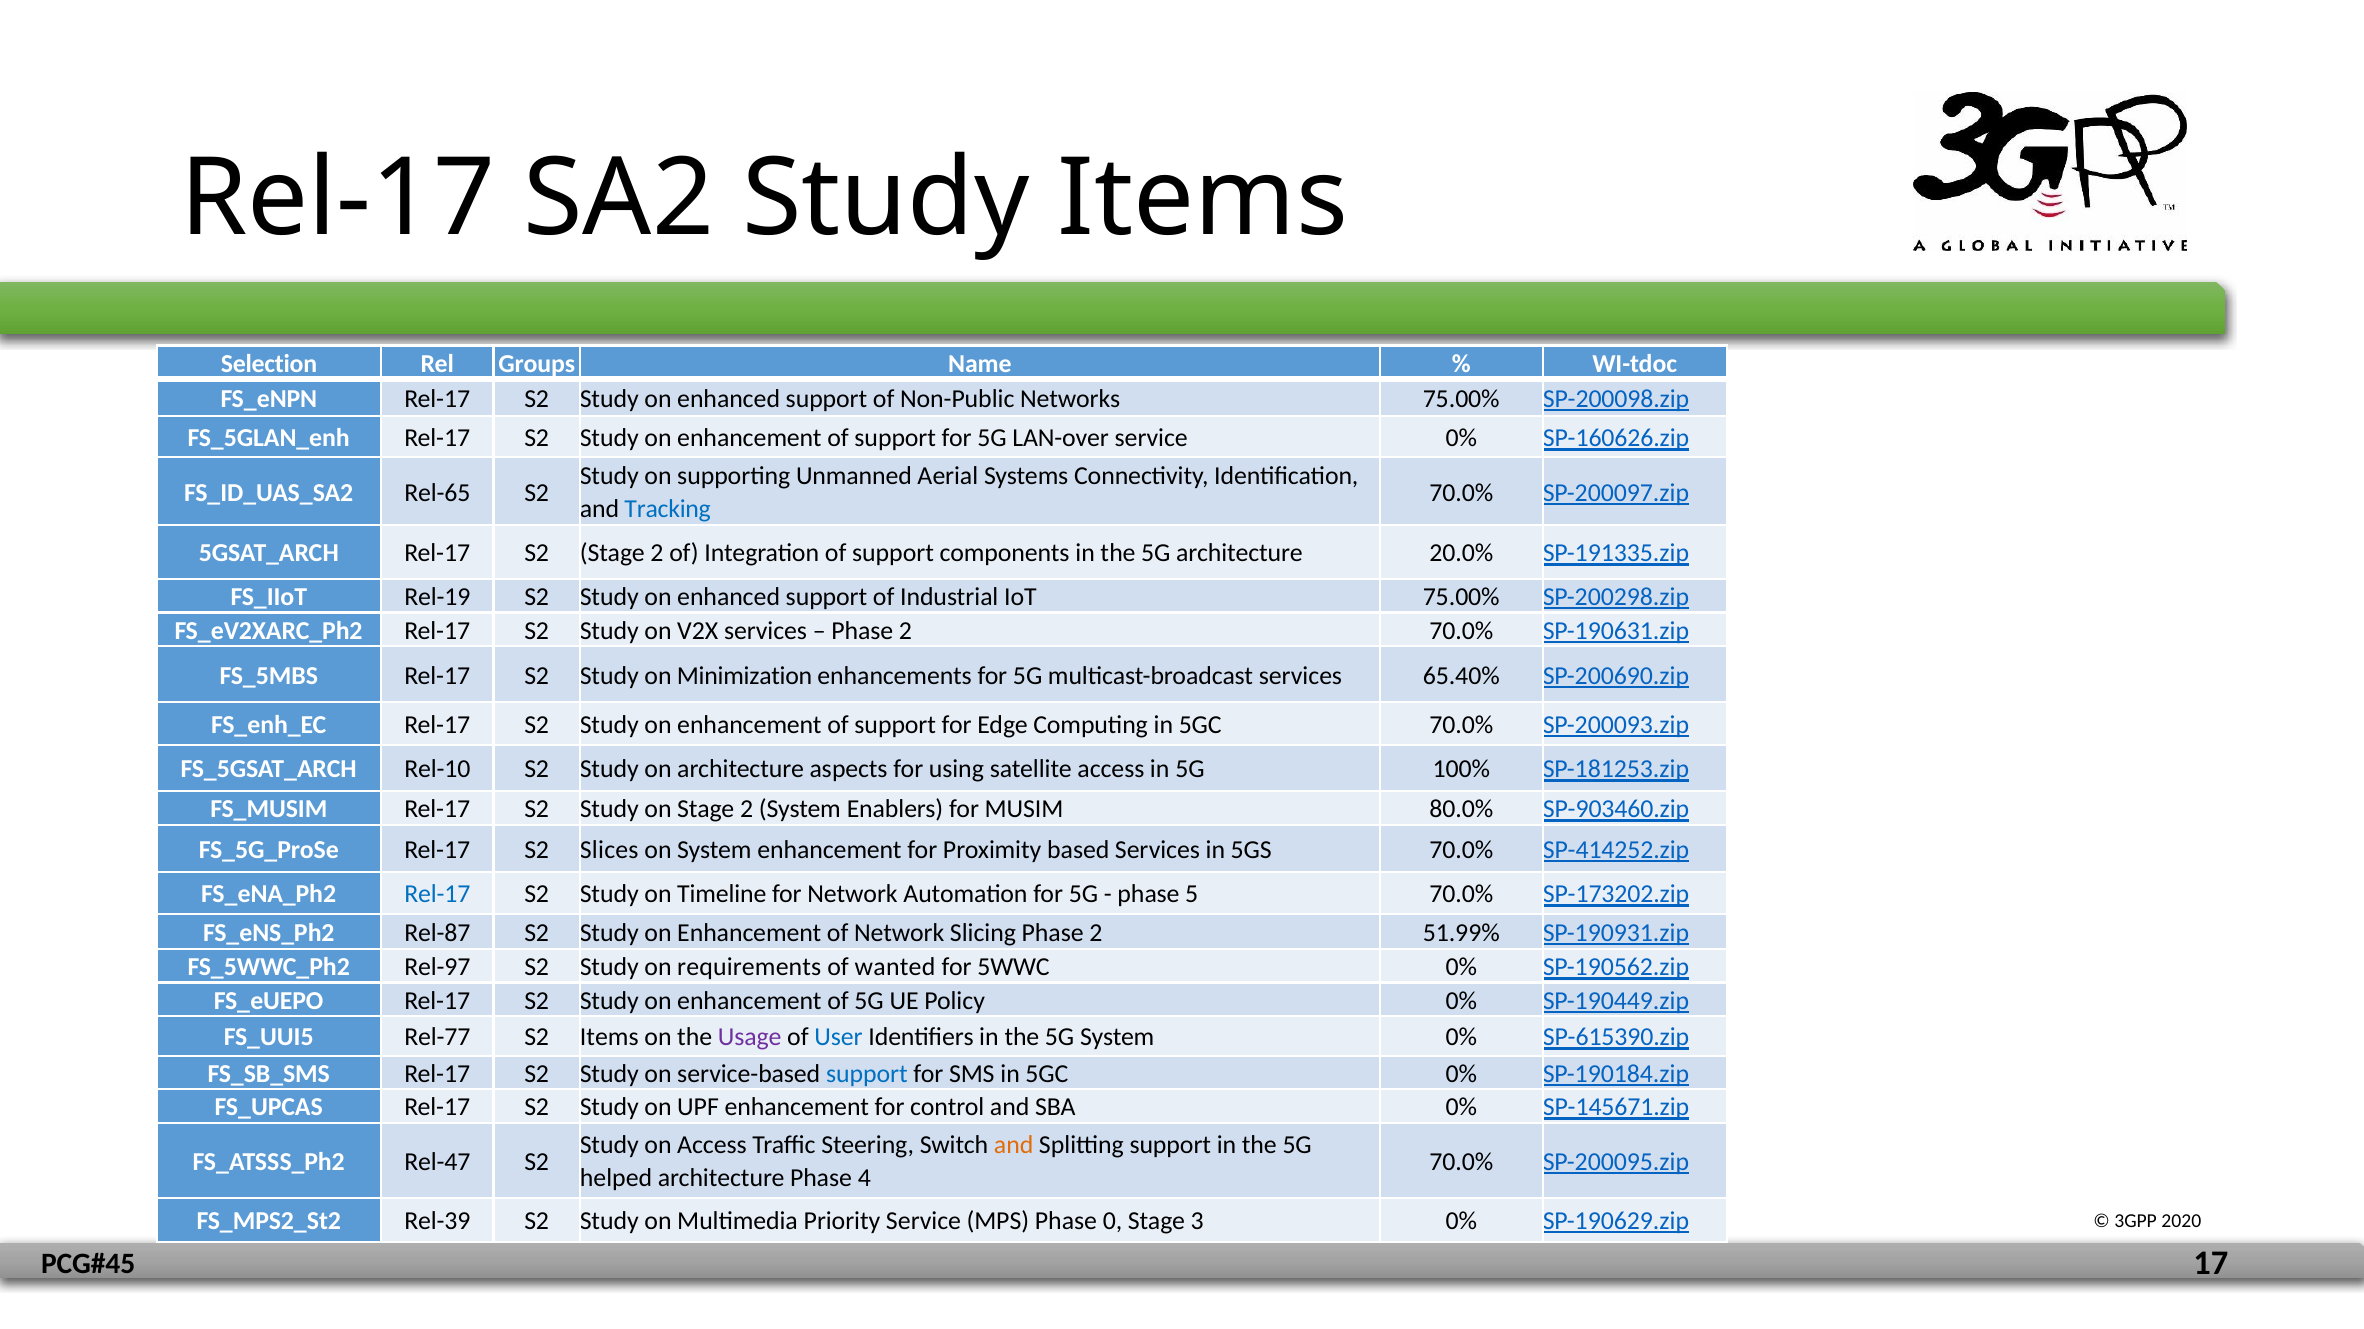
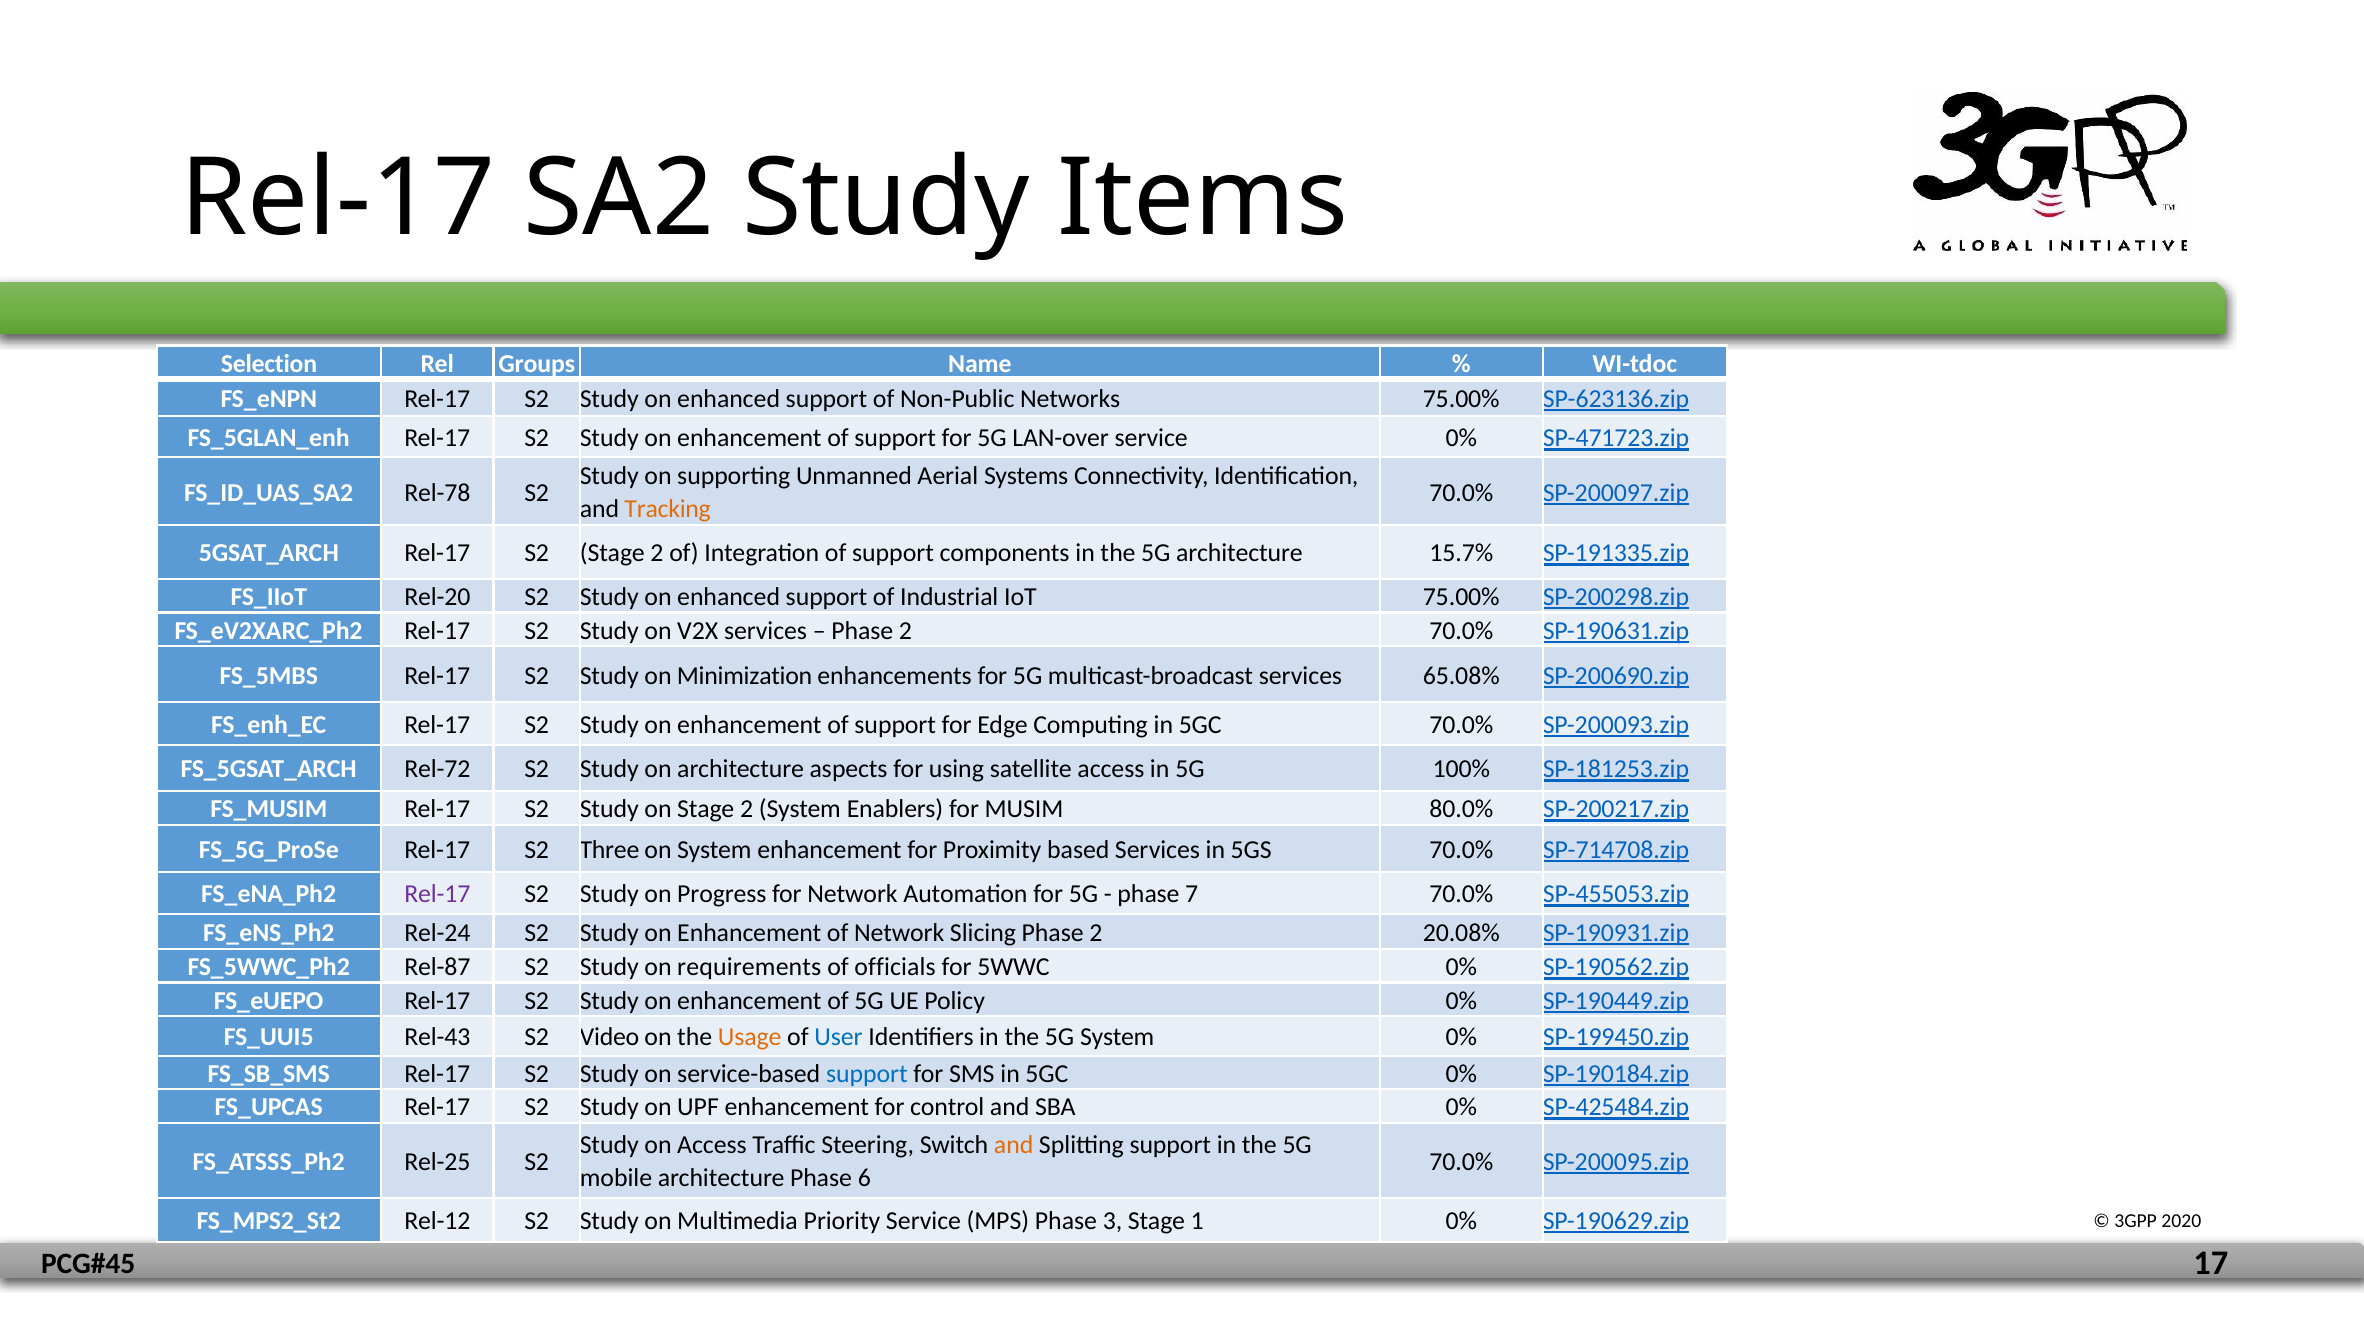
SP-200098.zip: SP-200098.zip -> SP-623136.zip
SP-160626.zip: SP-160626.zip -> SP-471723.zip
Rel-65: Rel-65 -> Rel-78
Tracking colour: blue -> orange
20.0%: 20.0% -> 15.7%
Rel-19: Rel-19 -> Rel-20
65.40%: 65.40% -> 65.08%
Rel-10: Rel-10 -> Rel-72
SP-903460.zip: SP-903460.zip -> SP-200217.zip
Slices: Slices -> Three
SP-414252.zip: SP-414252.zip -> SP-714708.zip
Rel-17 at (437, 895) colour: blue -> purple
Timeline: Timeline -> Progress
5: 5 -> 7
SP-173202.zip: SP-173202.zip -> SP-455053.zip
Rel-87: Rel-87 -> Rel-24
51.99%: 51.99% -> 20.08%
Rel-97: Rel-97 -> Rel-87
wanted: wanted -> officials
Rel-77: Rel-77 -> Rel-43
S2 Items: Items -> Video
Usage colour: purple -> orange
SP-615390.zip: SP-615390.zip -> SP-199450.zip
SP-145671.zip: SP-145671.zip -> SP-425484.zip
Rel-47: Rel-47 -> Rel-25
helped: helped -> mobile
4: 4 -> 6
Rel-39: Rel-39 -> Rel-12
0: 0 -> 3
3: 3 -> 1
